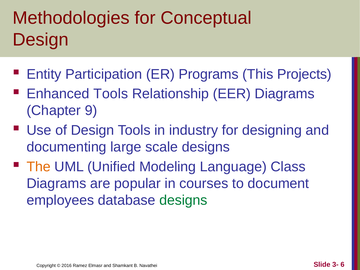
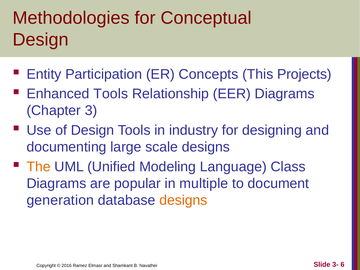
Programs: Programs -> Concepts
9: 9 -> 3
courses: courses -> multiple
employees: employees -> generation
designs at (183, 200) colour: green -> orange
